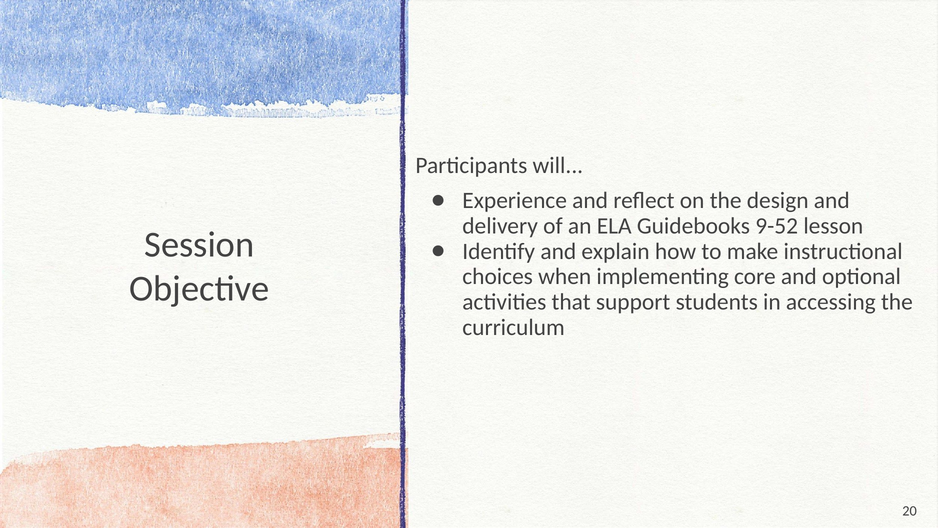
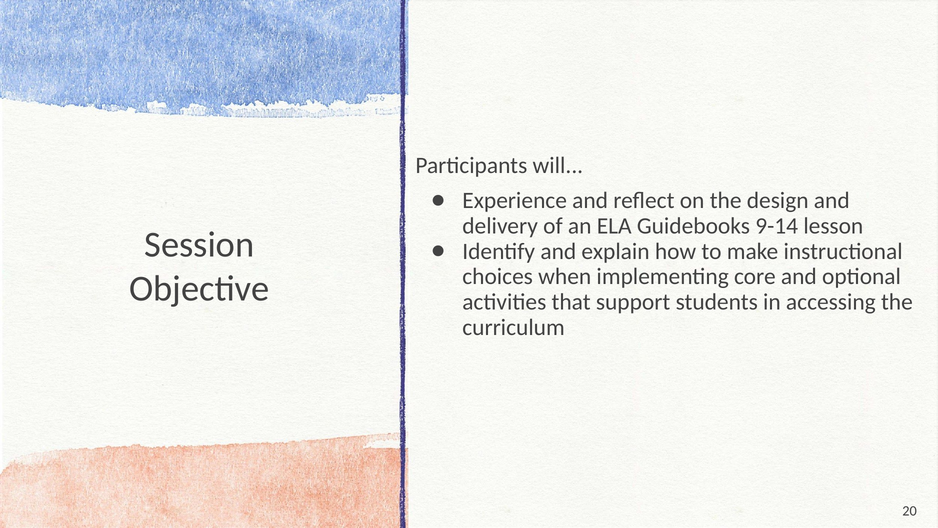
9-52: 9-52 -> 9-14
